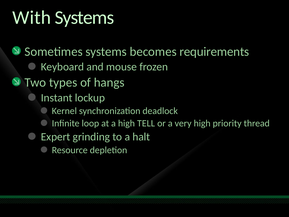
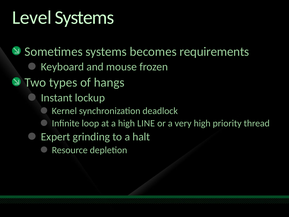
With: With -> Level
TELL: TELL -> LINE
